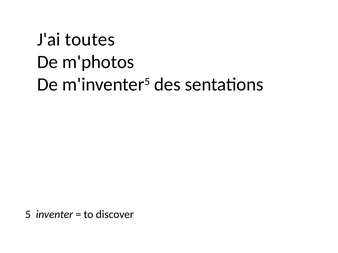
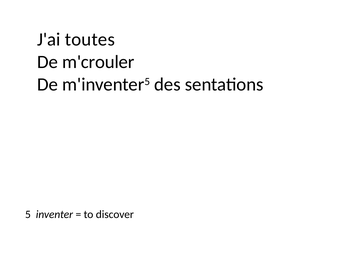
m'photos: m'photos -> m'crouler
